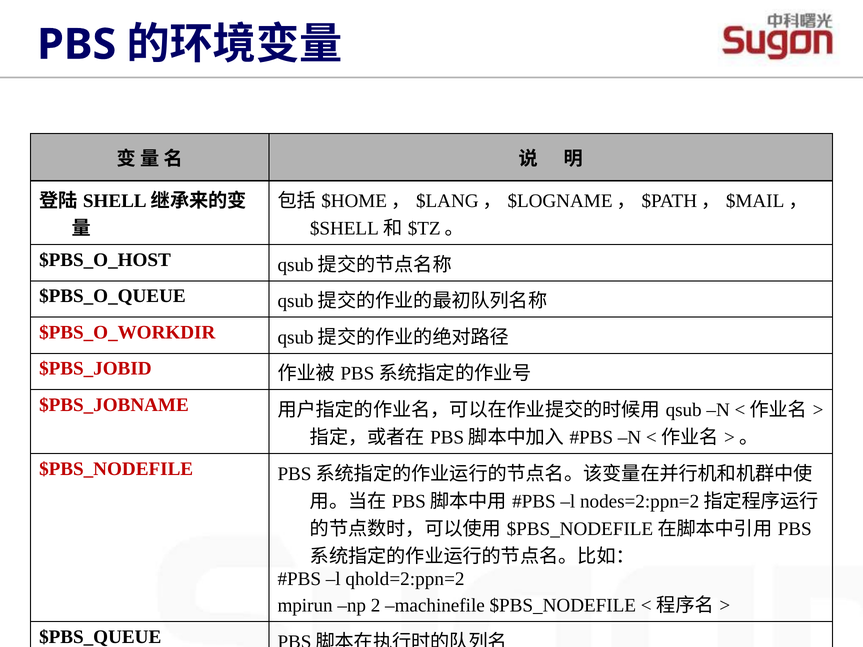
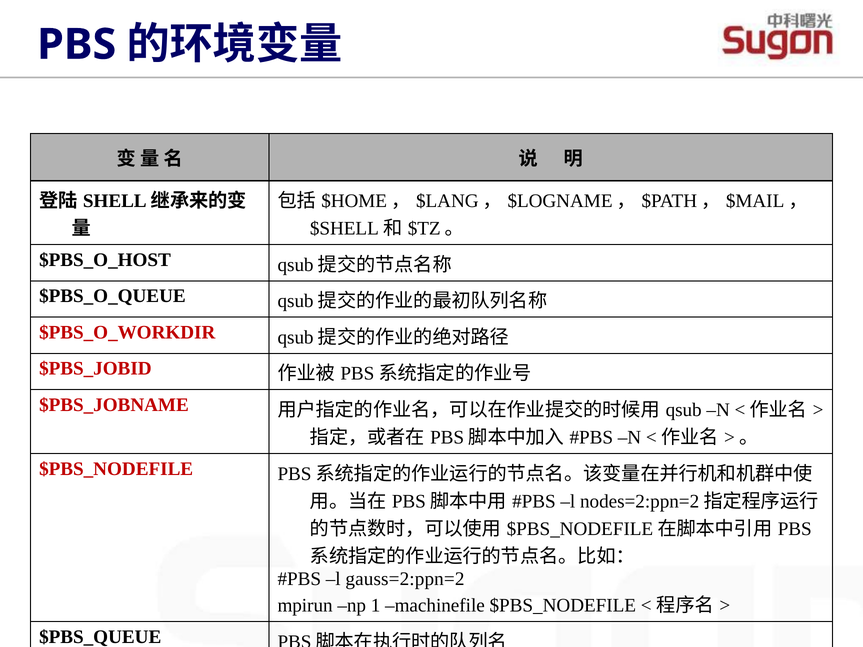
qhold=2:ppn=2: qhold=2:ppn=2 -> gauss=2:ppn=2
2: 2 -> 1
